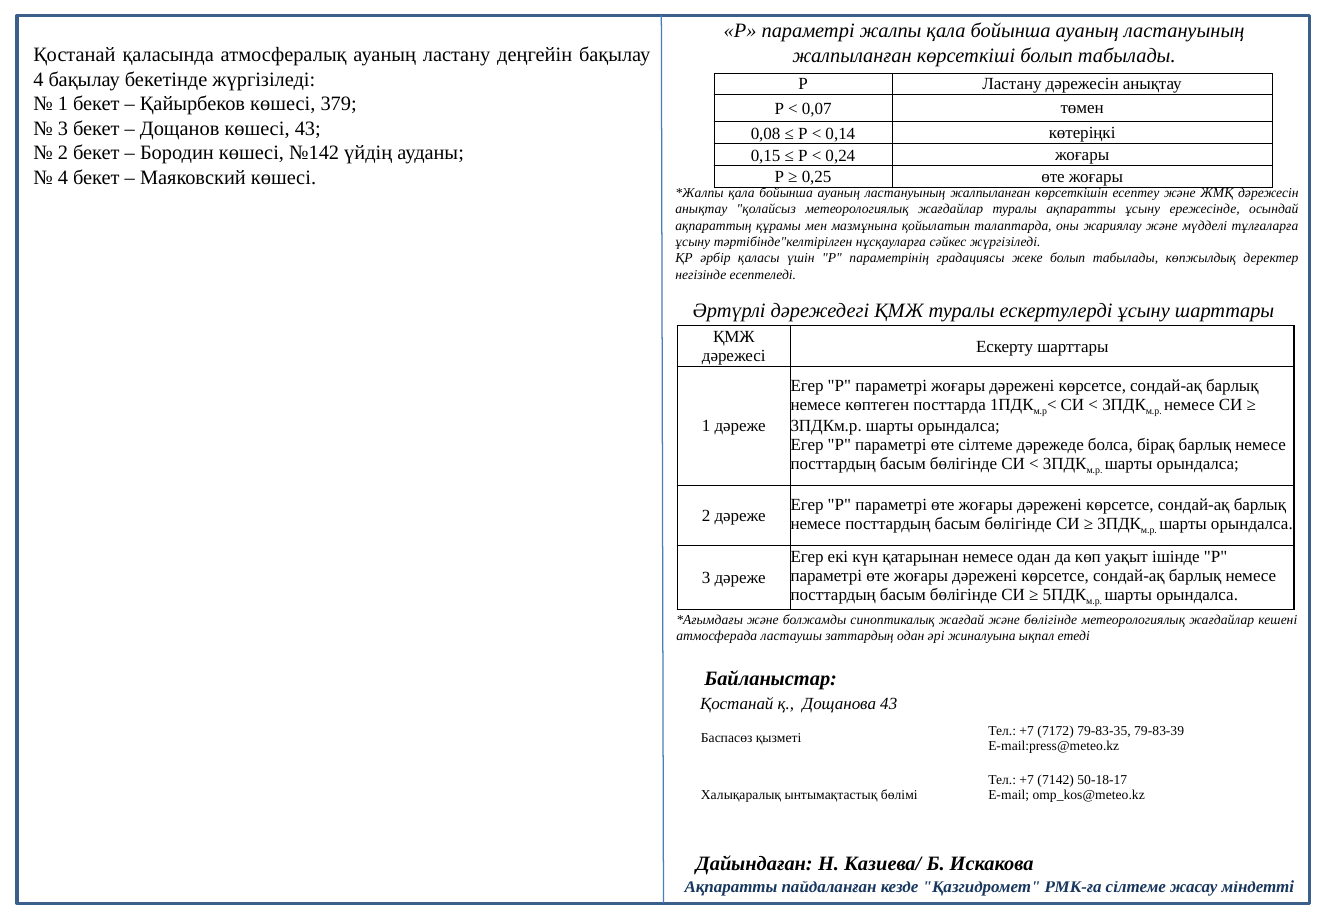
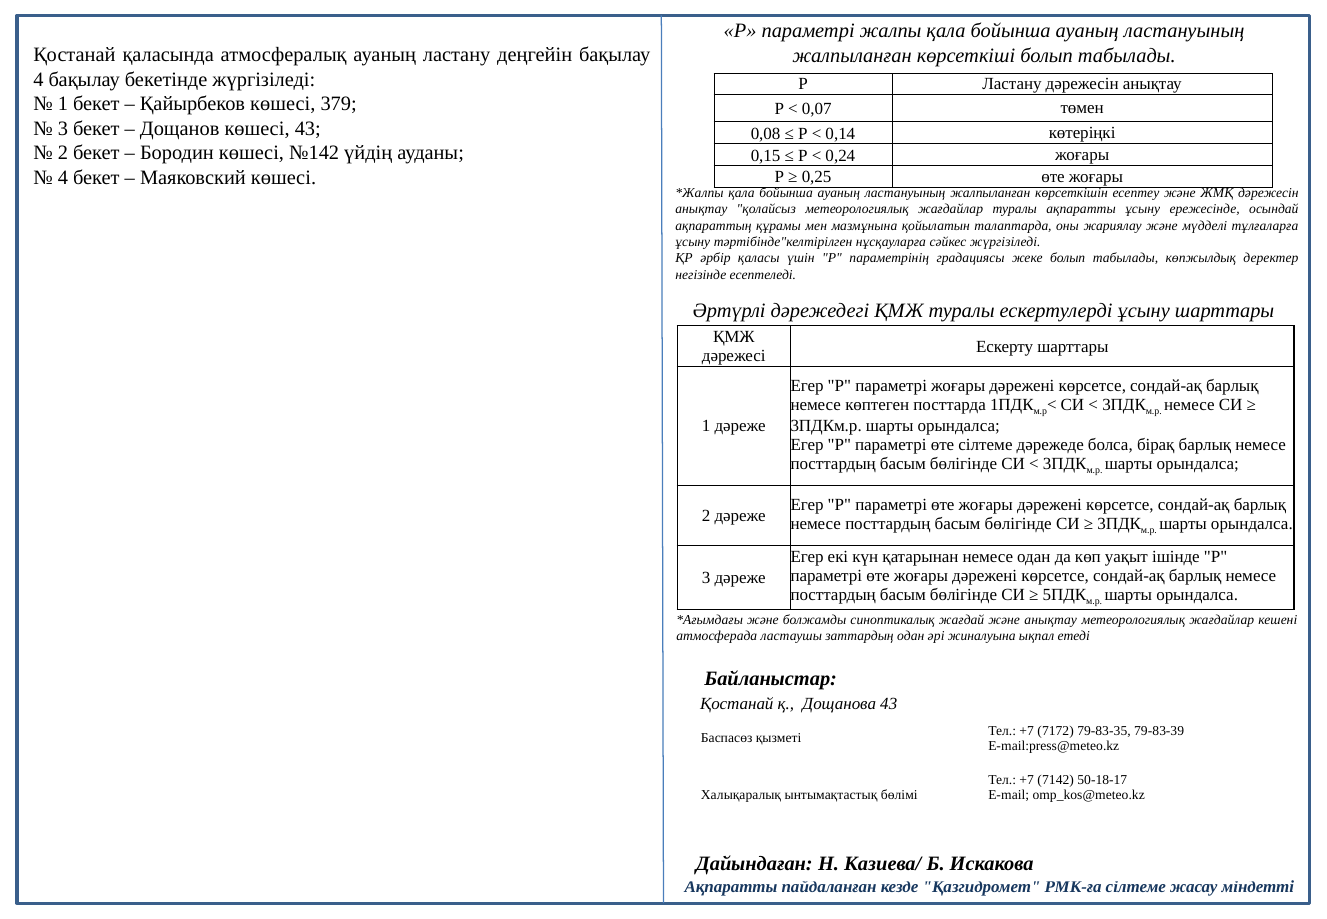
және бөлігінде: бөлігінде -> анықтау
